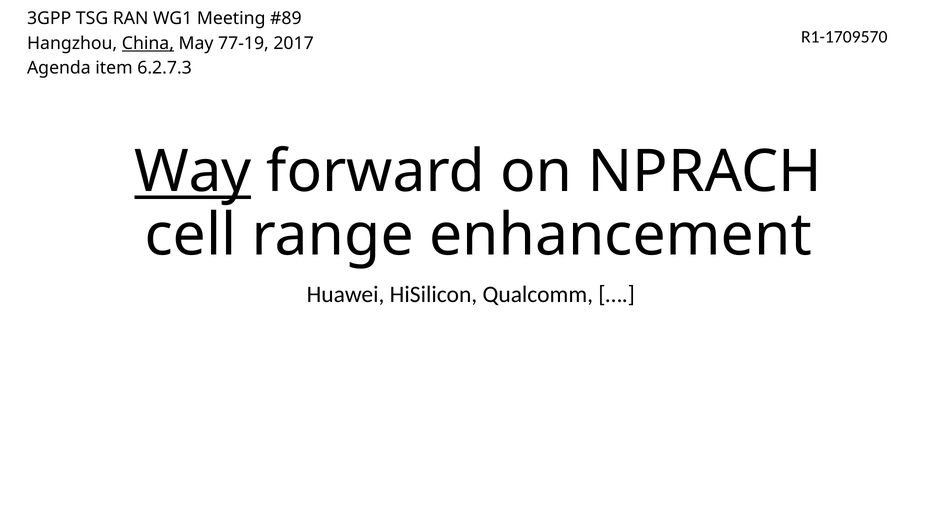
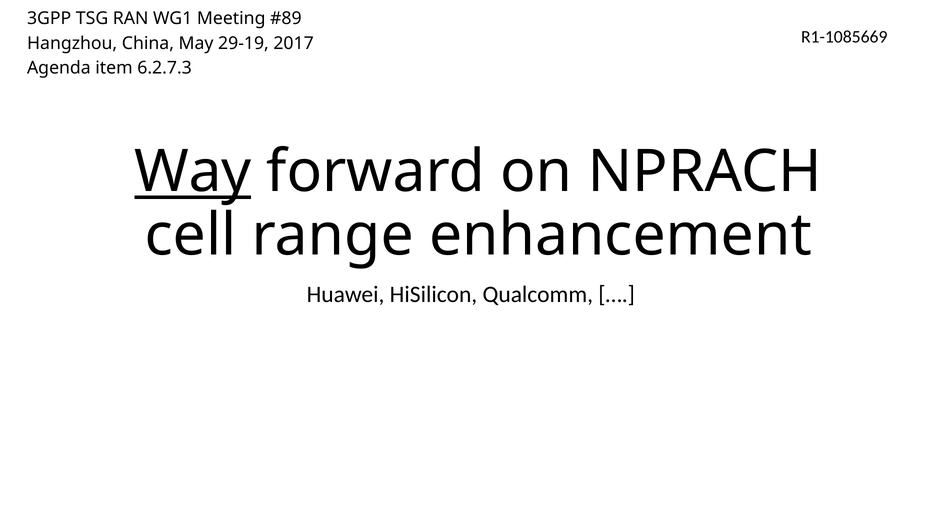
R1-1709570: R1-1709570 -> R1-1085669
China underline: present -> none
77-19: 77-19 -> 29-19
